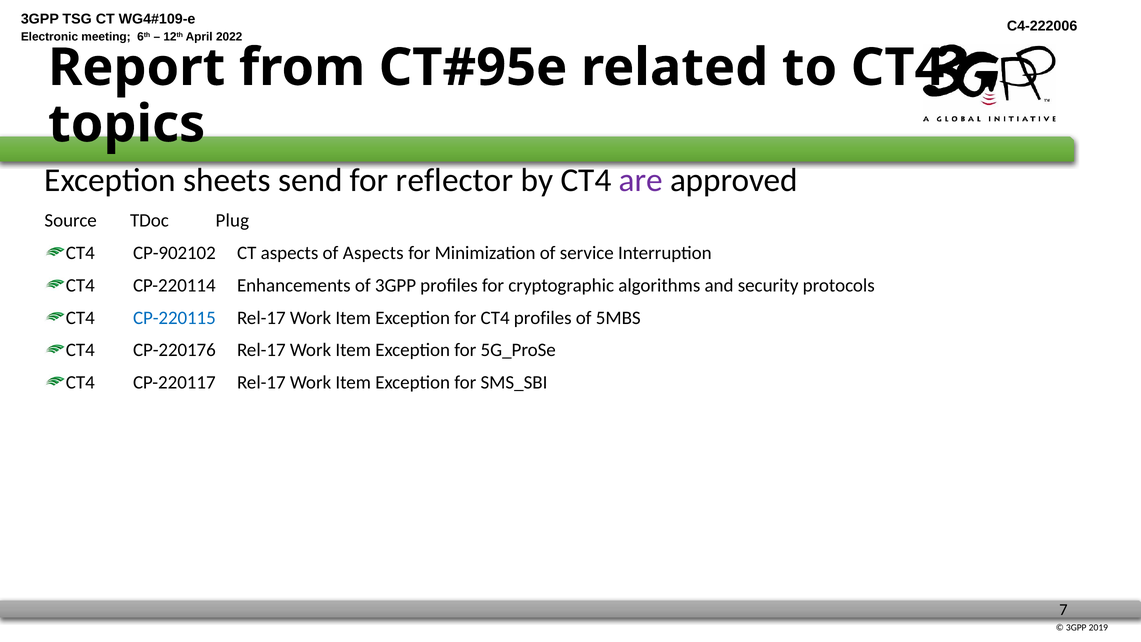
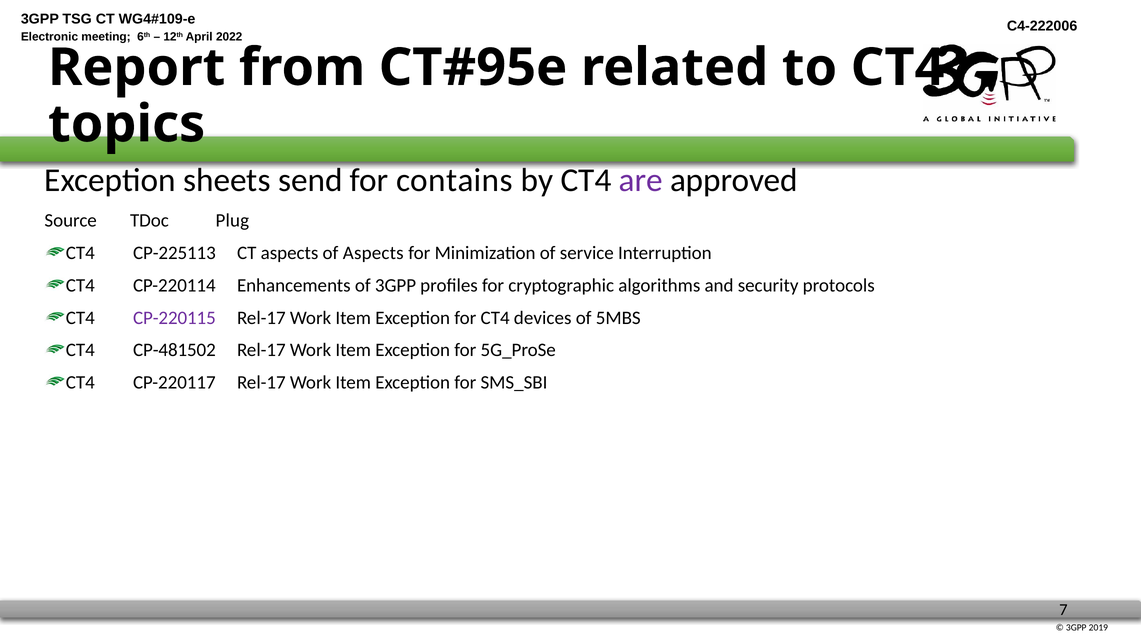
reflector: reflector -> contains
CP-902102: CP-902102 -> CP-225113
CP-220115 colour: blue -> purple
CT4 profiles: profiles -> devices
CP-220176: CP-220176 -> CP-481502
